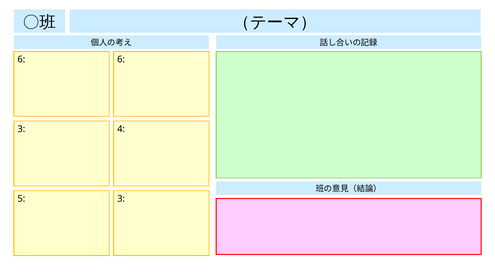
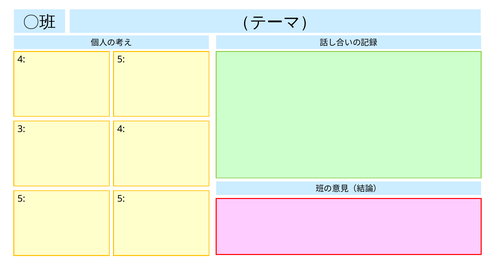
6 at (21, 60): 6 -> 4
6 at (121, 60): 6 -> 5
3 at (121, 199): 3 -> 5
